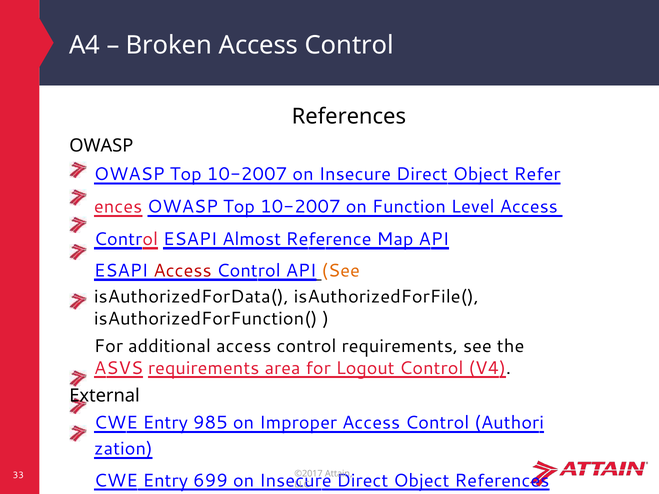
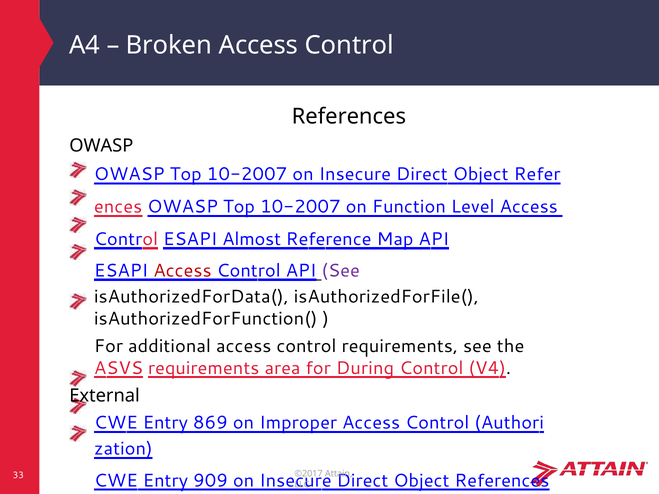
See at (341, 271) colour: orange -> purple
Logout: Logout -> During
985: 985 -> 869
699: 699 -> 909
